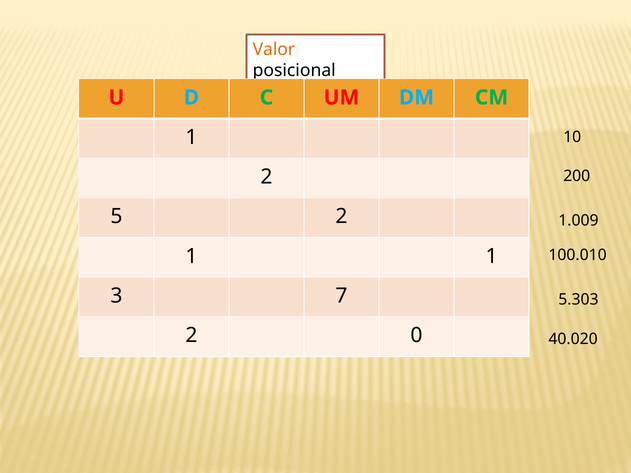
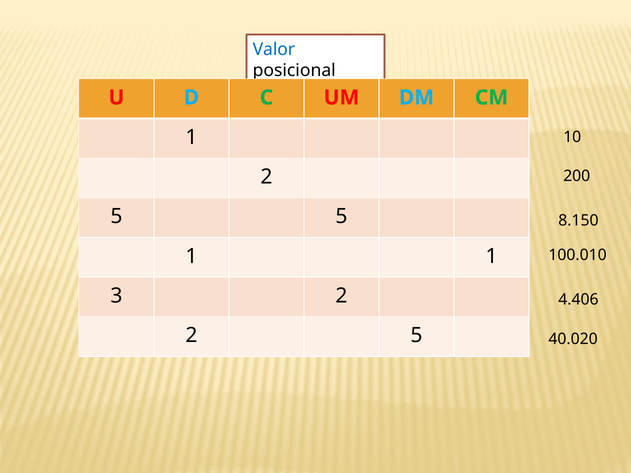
Valor colour: orange -> blue
5 2: 2 -> 5
1.009: 1.009 -> 8.150
3 7: 7 -> 2
5.303: 5.303 -> 4.406
0 at (417, 336): 0 -> 5
